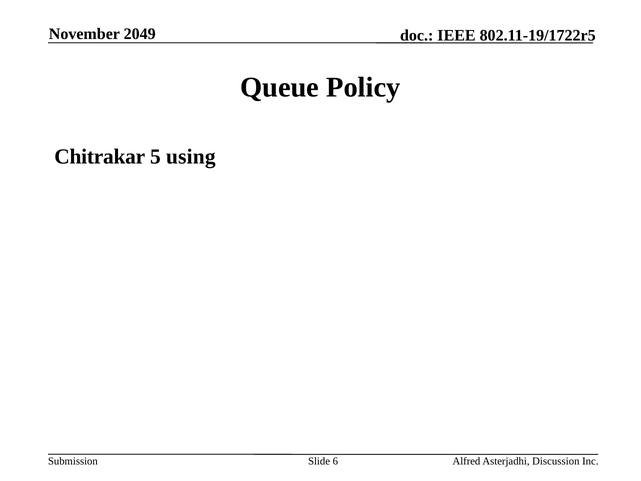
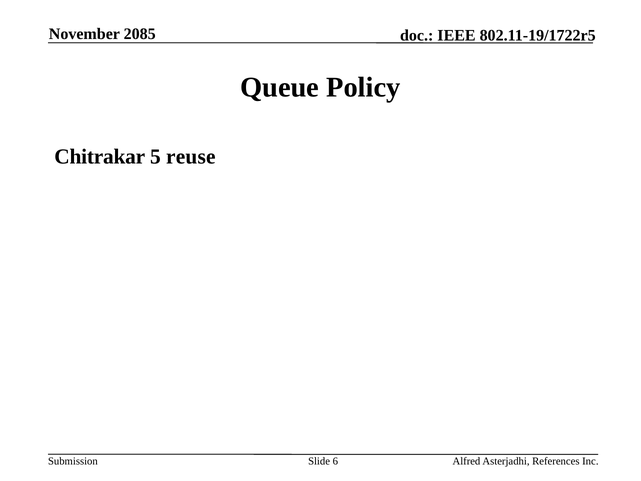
2049: 2049 -> 2085
using: using -> reuse
Discussion: Discussion -> References
